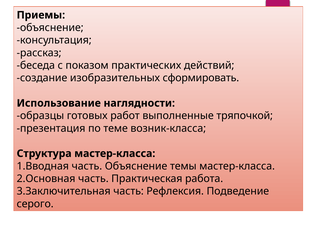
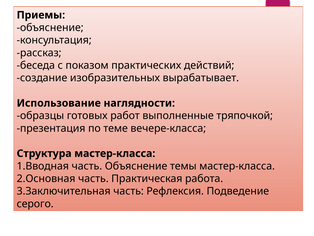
сформировать: сформировать -> вырабатывает
возник-класса: возник-класса -> вечере-класса
